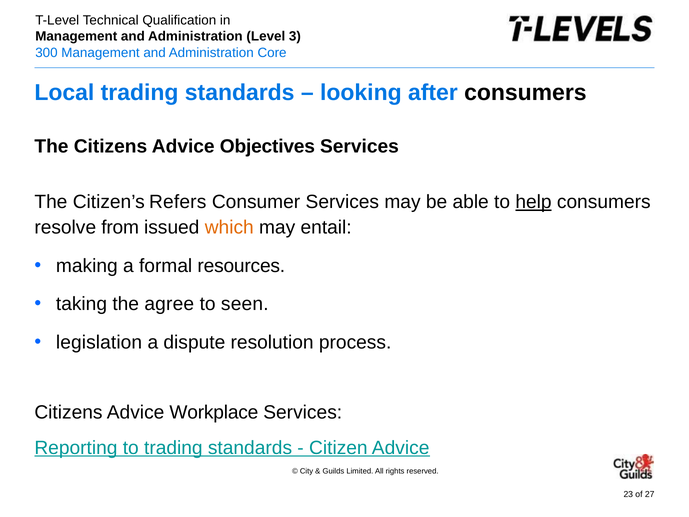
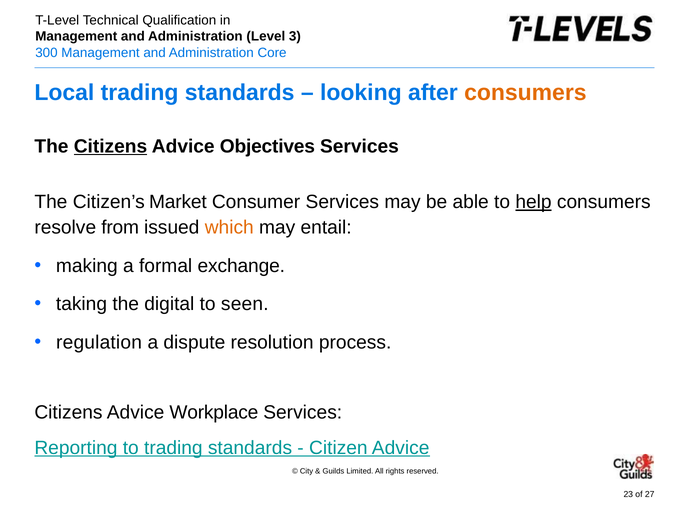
consumers at (525, 92) colour: black -> orange
Citizens at (110, 146) underline: none -> present
Refers: Refers -> Market
resources: resources -> exchange
agree: agree -> digital
legislation: legislation -> regulation
